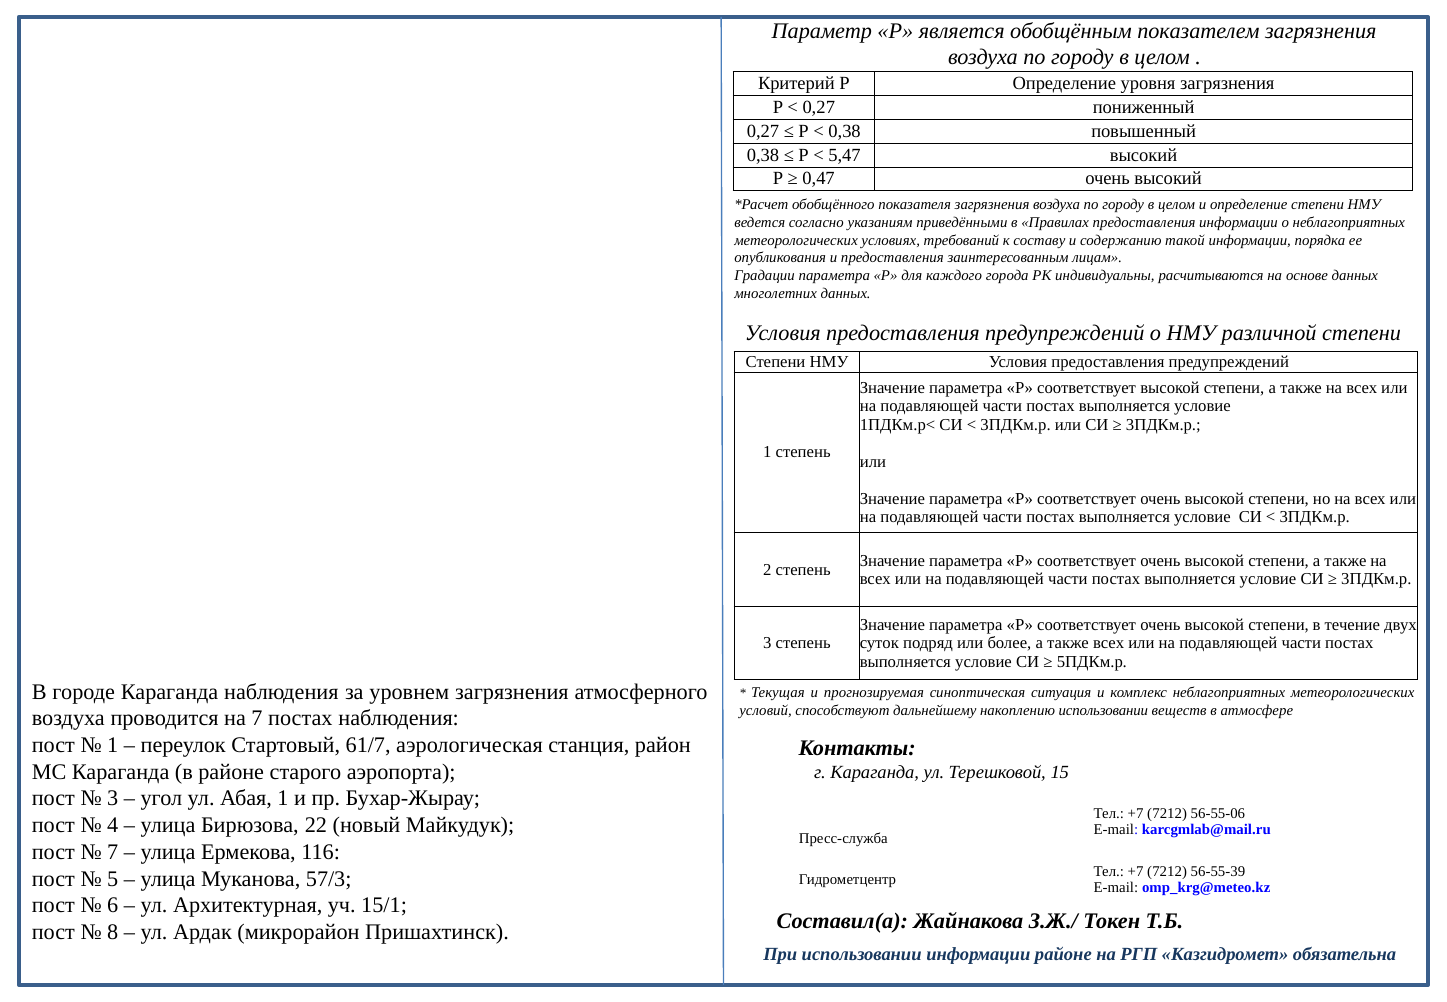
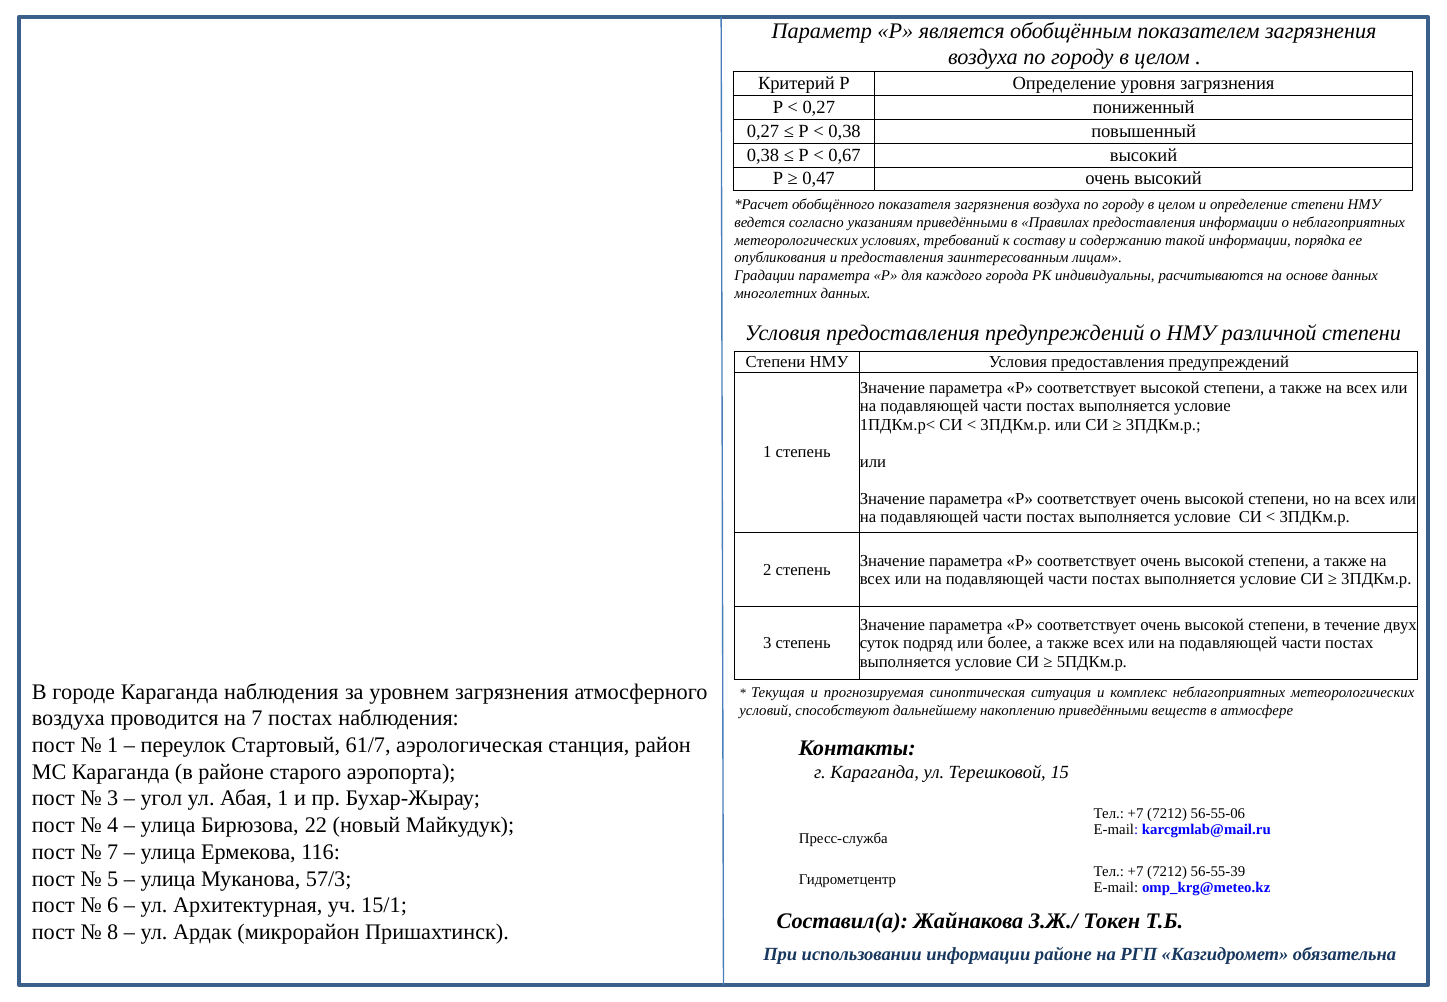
5,47: 5,47 -> 0,67
накоплению использовании: использовании -> приведёнными
